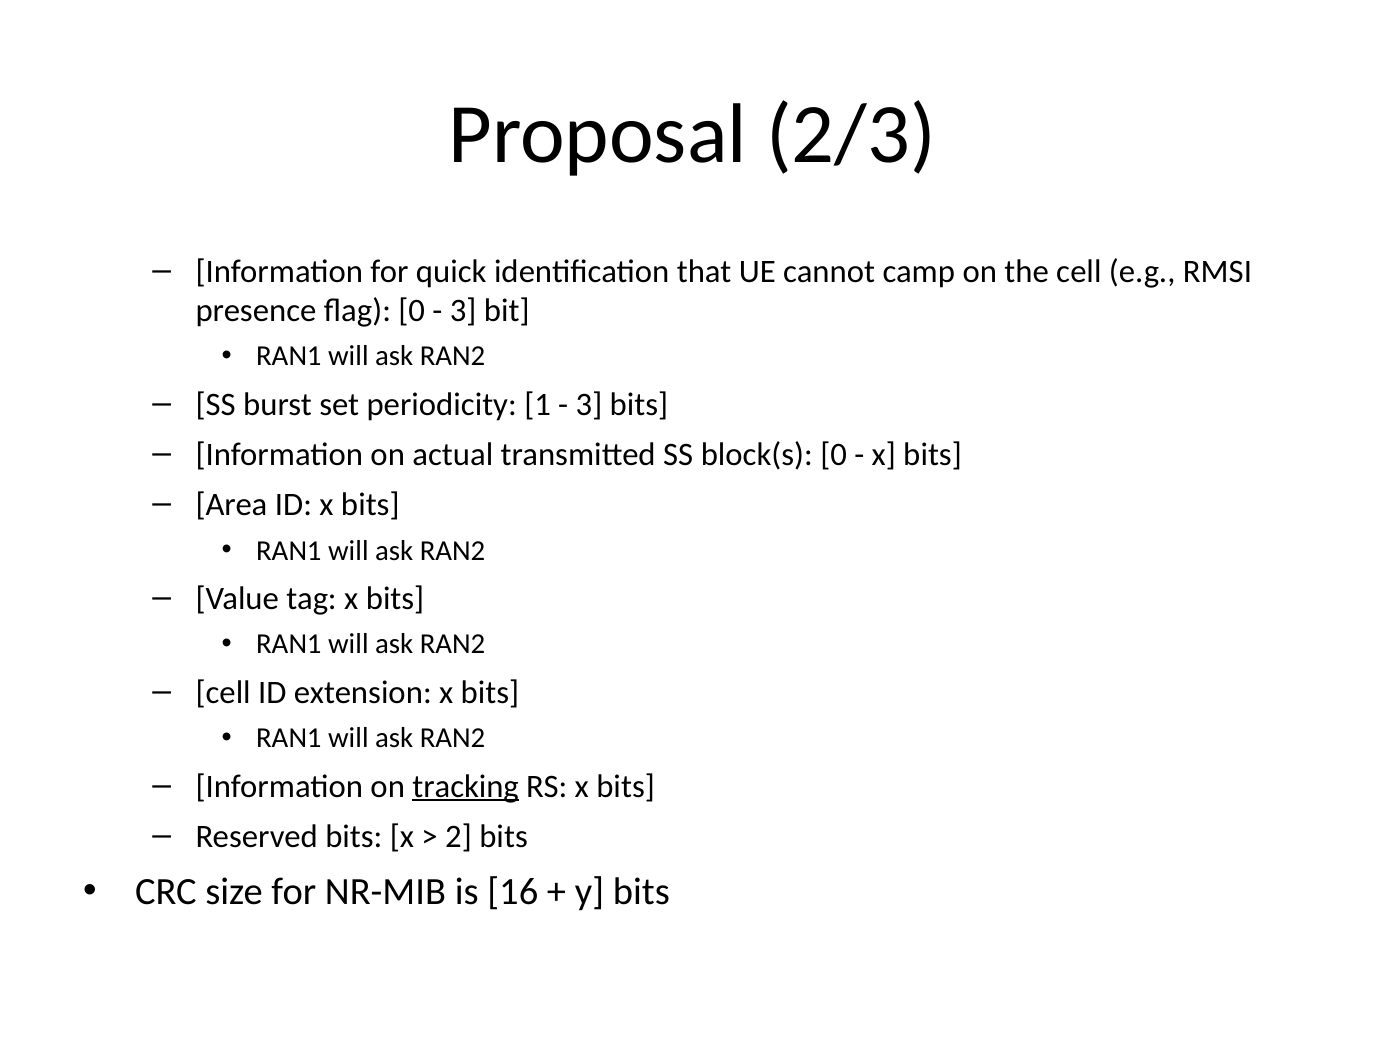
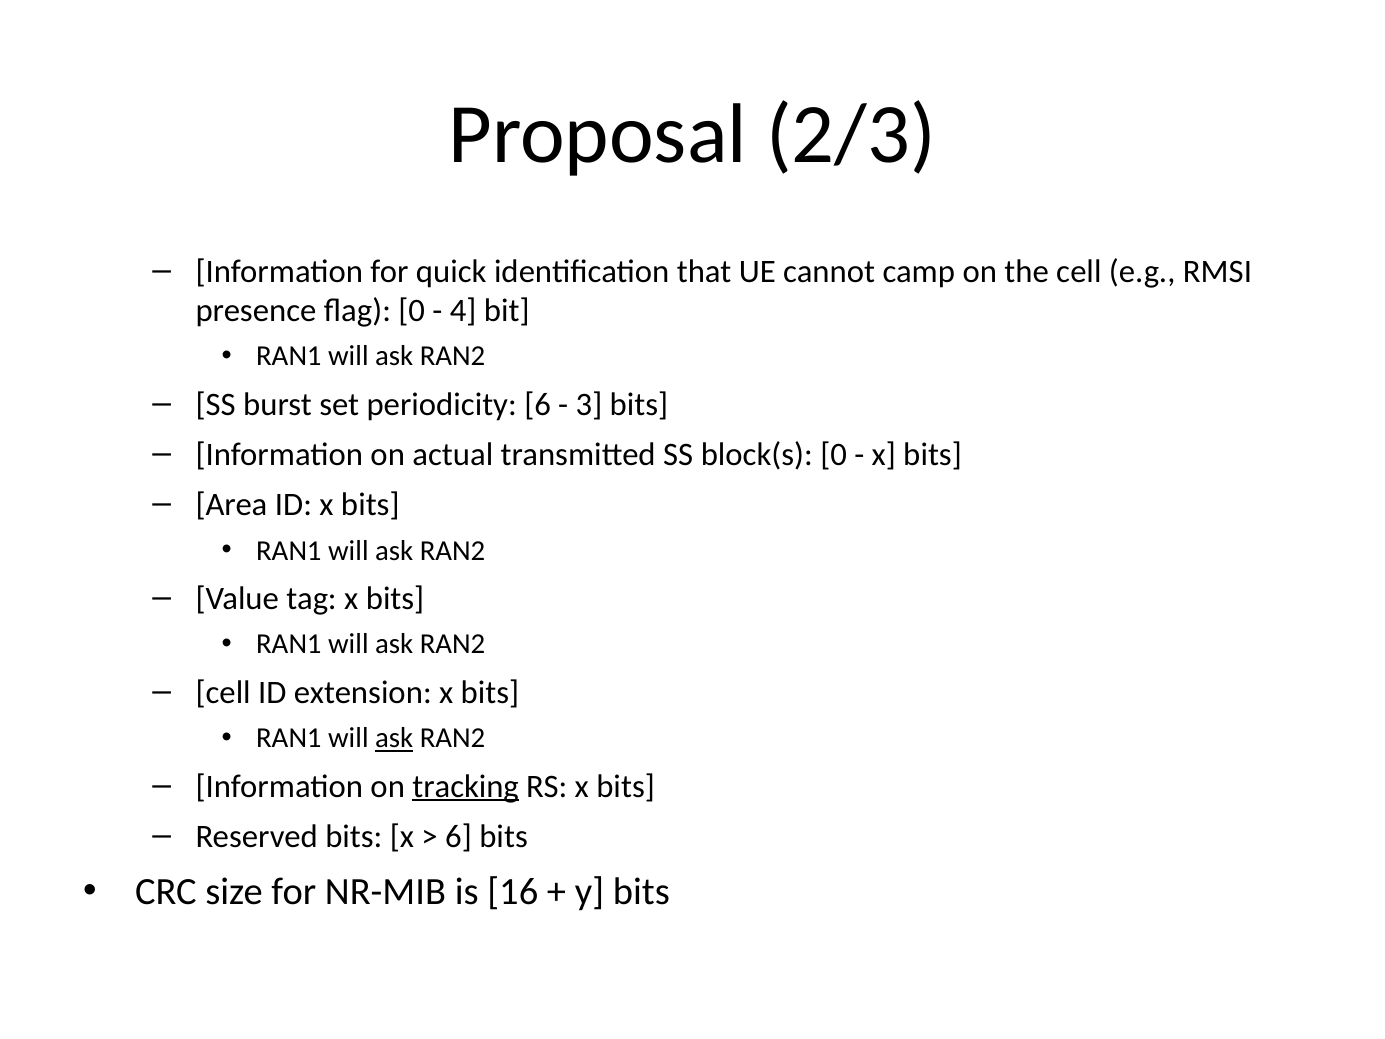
3 at (463, 310): 3 -> 4
periodicity 1: 1 -> 6
ask at (394, 738) underline: none -> present
2 at (458, 836): 2 -> 6
